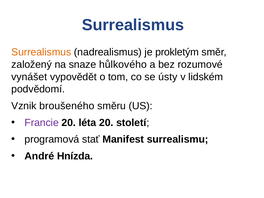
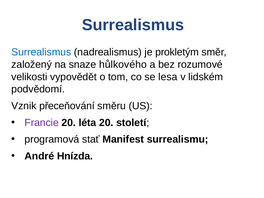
Surrealismus at (41, 52) colour: orange -> blue
vynášet: vynášet -> velikosti
ústy: ústy -> lesa
broušeného: broušeného -> přeceňování
